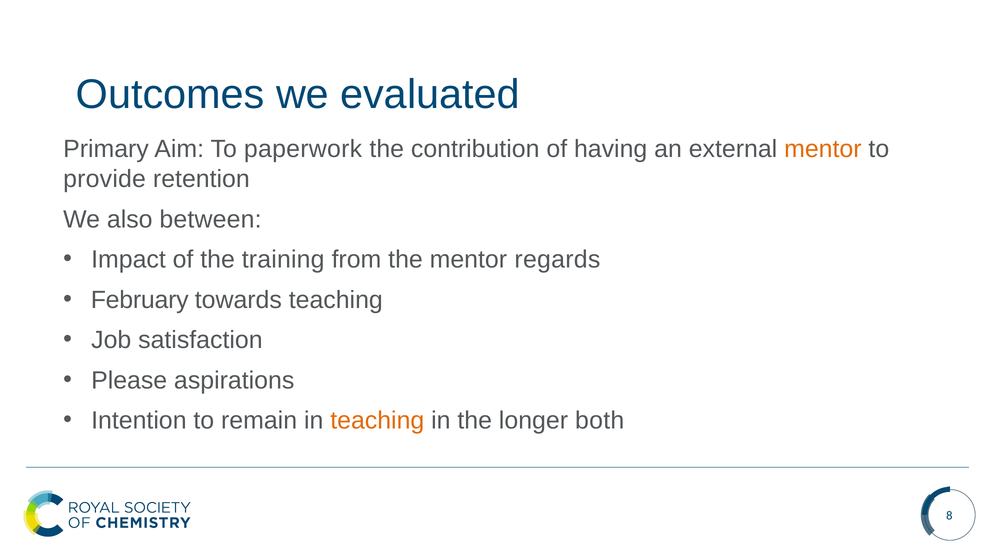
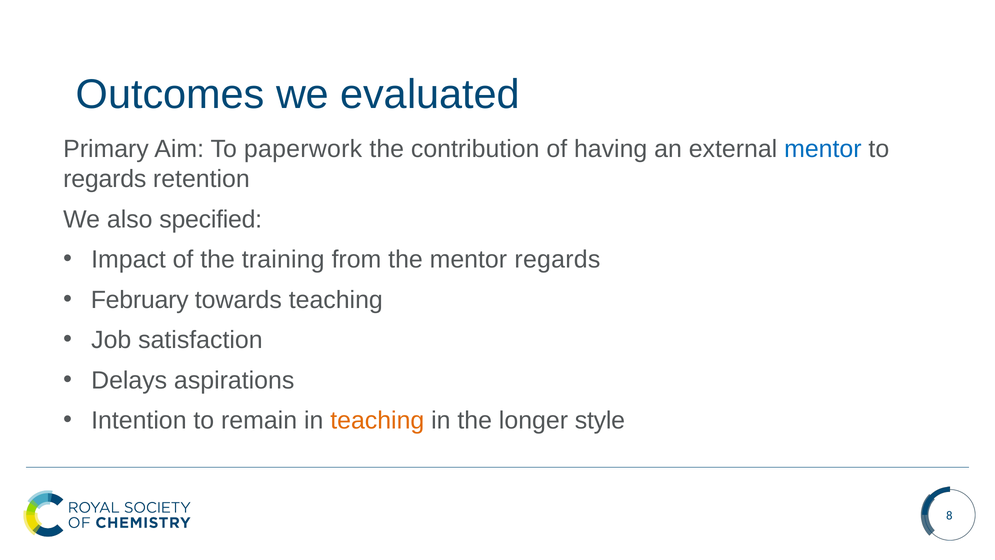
mentor at (823, 149) colour: orange -> blue
provide at (105, 179): provide -> regards
between: between -> specified
Please: Please -> Delays
both: both -> style
